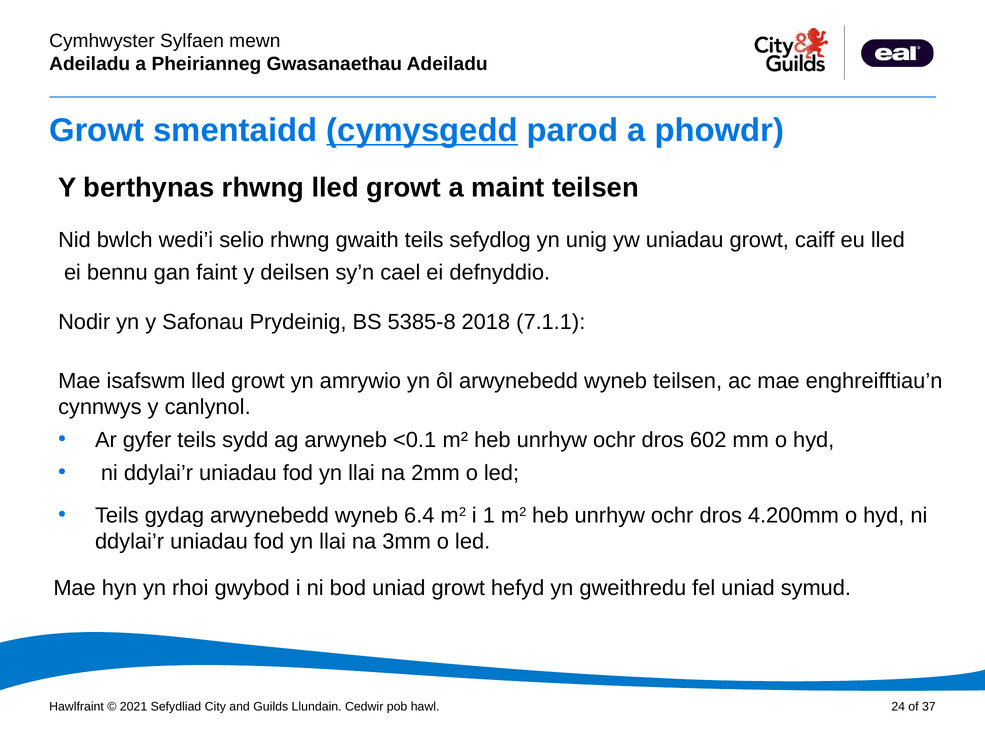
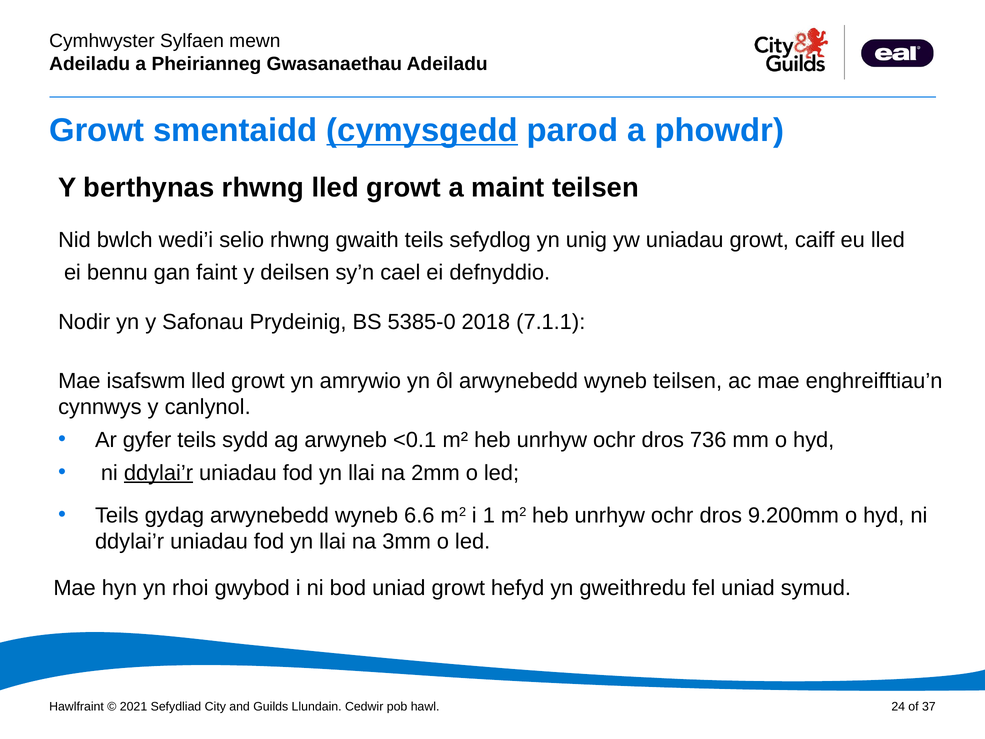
5385-8: 5385-8 -> 5385-0
602: 602 -> 736
ddylai’r at (158, 473) underline: none -> present
6.4: 6.4 -> 6.6
4.200mm: 4.200mm -> 9.200mm
